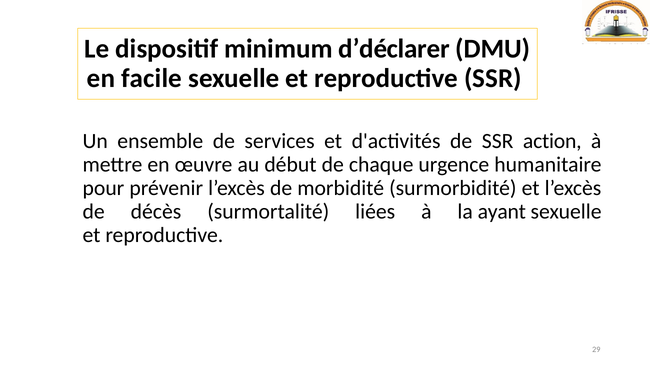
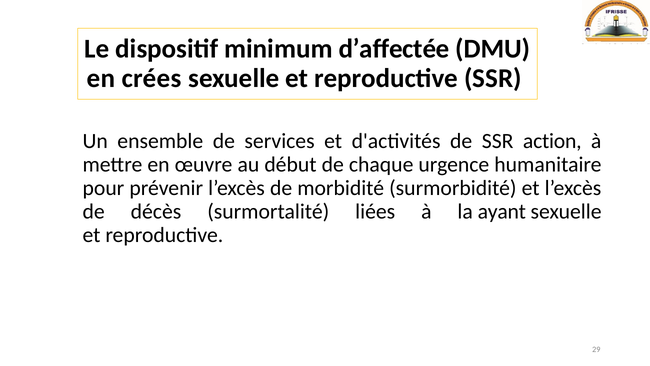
d’déclarer: d’déclarer -> d’affectée
facile: facile -> crées
